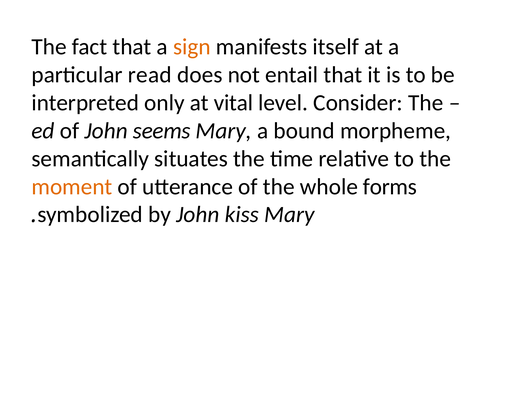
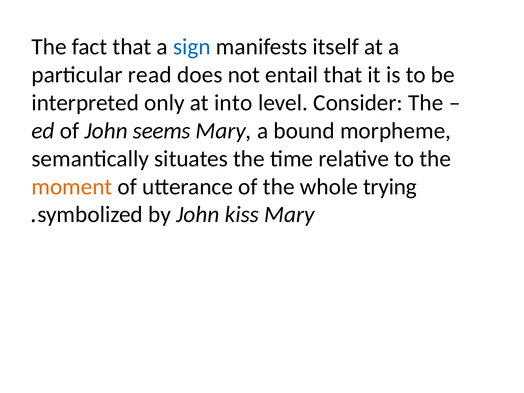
sign colour: orange -> blue
vital: vital -> into
forms: forms -> trying
